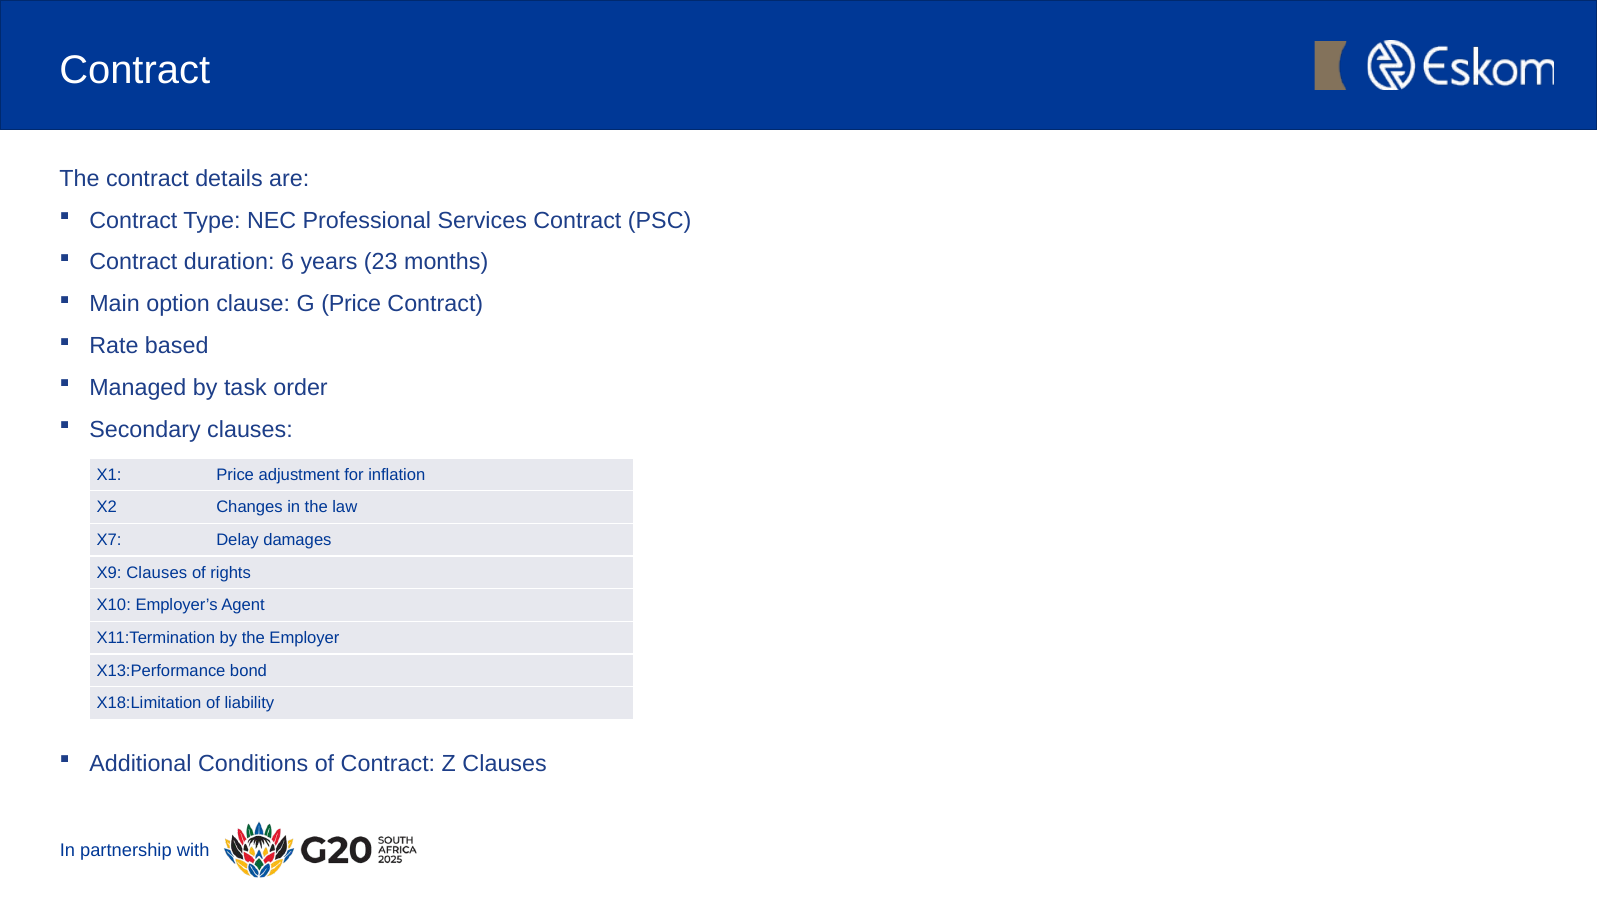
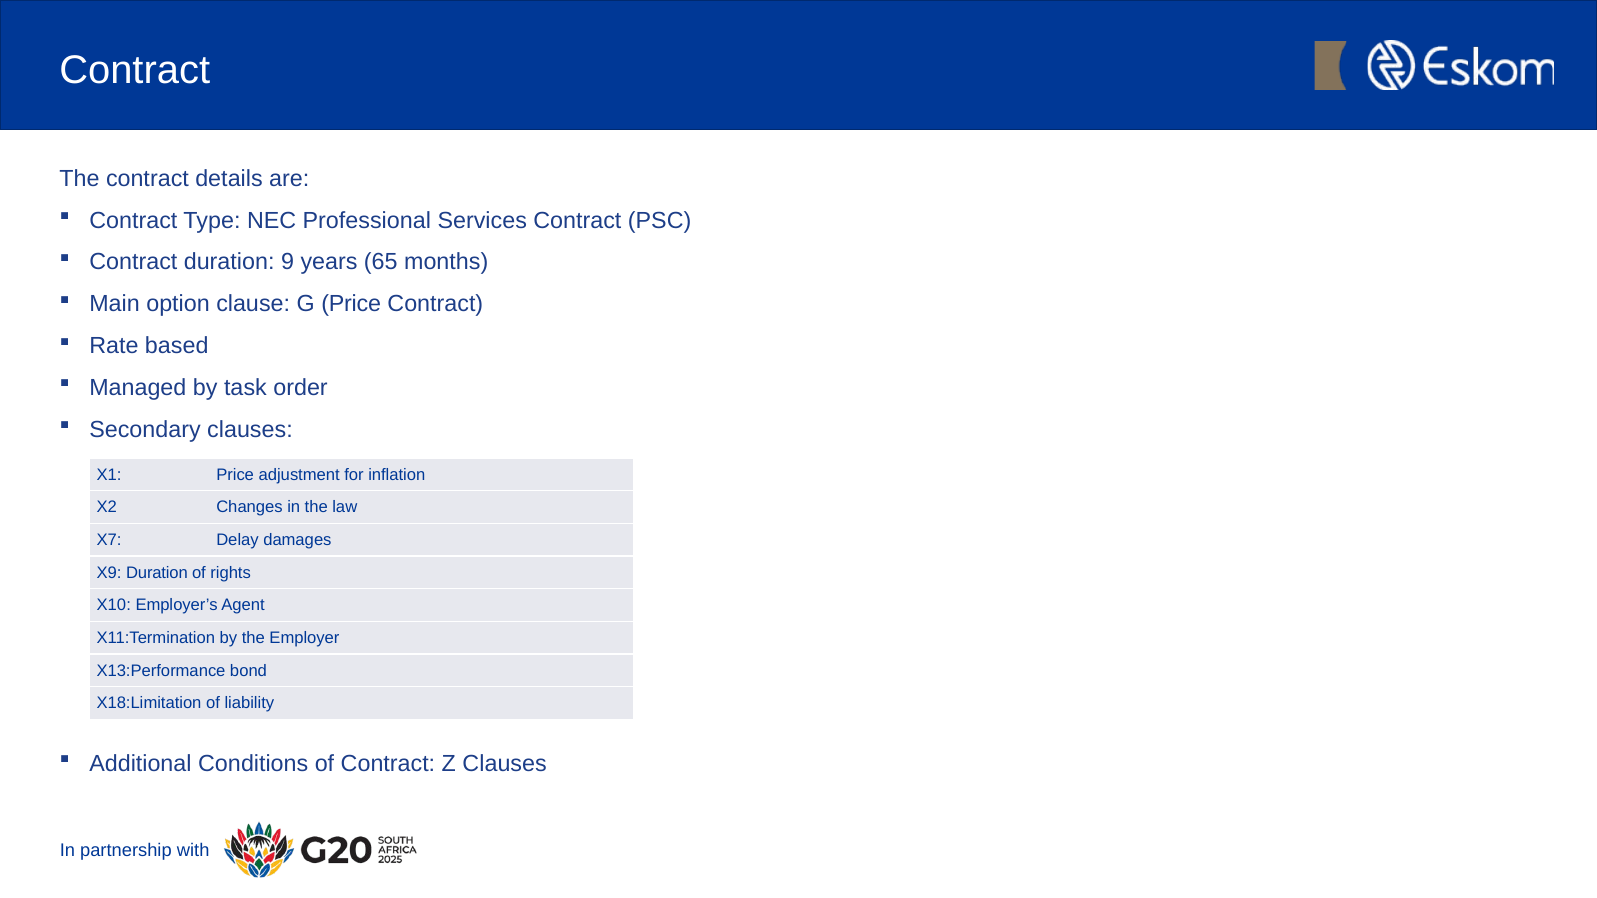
6: 6 -> 9
23: 23 -> 65
X9 Clauses: Clauses -> Duration
